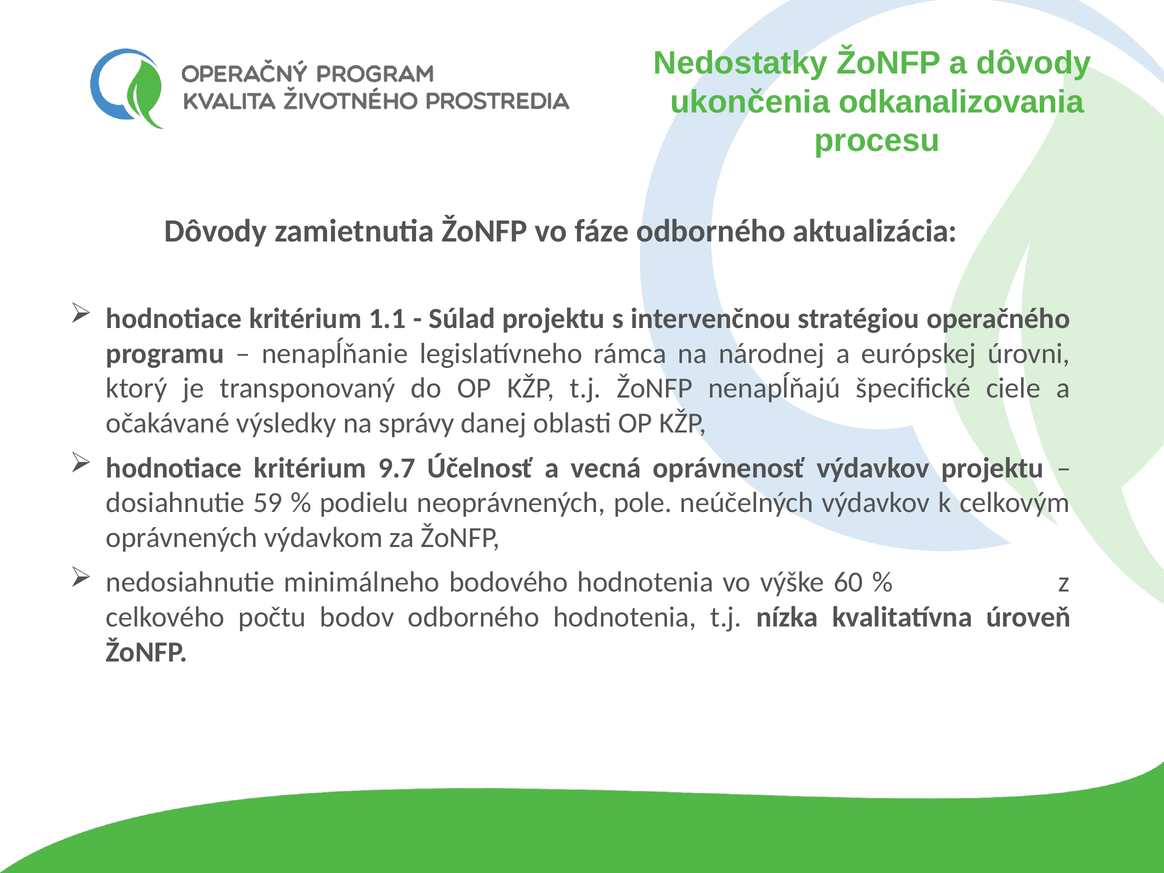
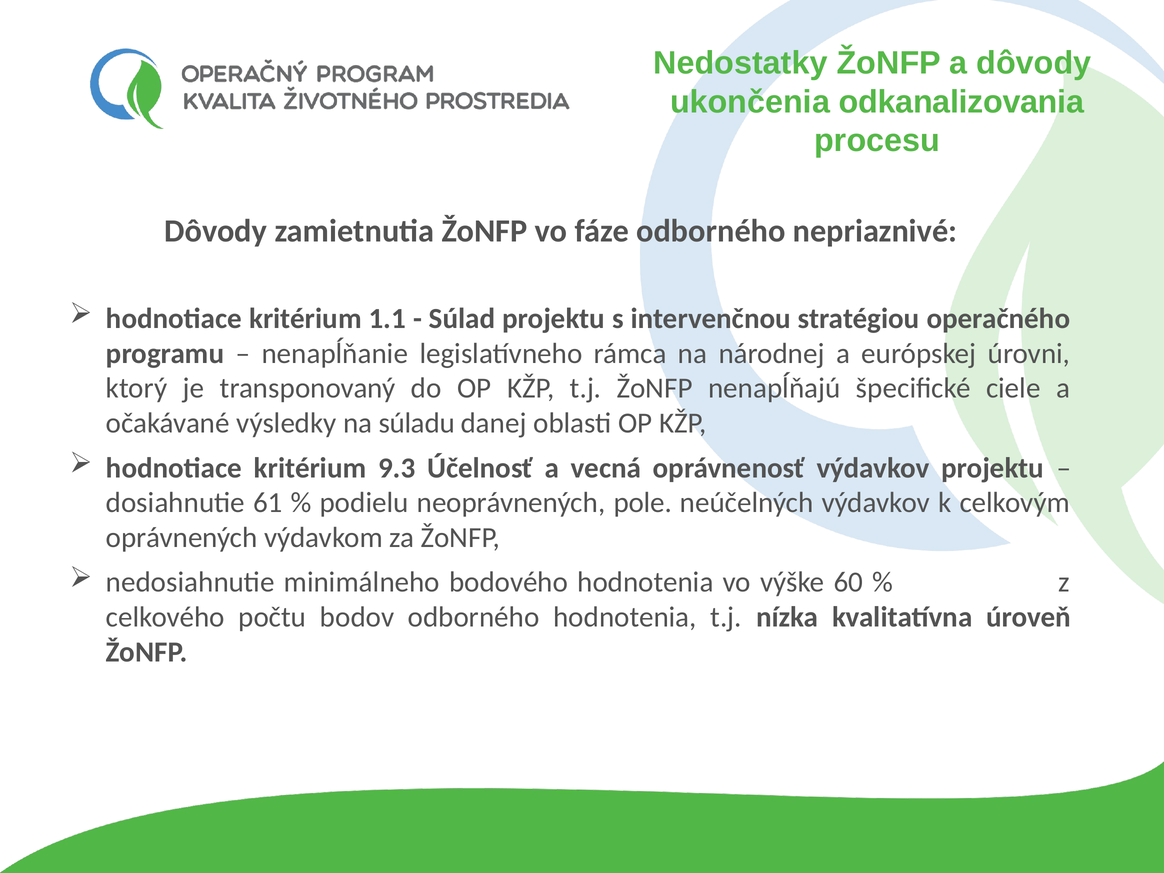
aktualizácia: aktualizácia -> nepriaznivé
správy: správy -> súladu
9.7: 9.7 -> 9.3
59: 59 -> 61
